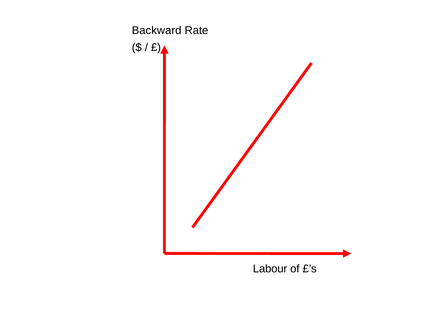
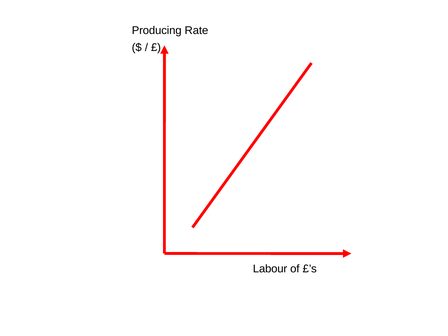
Backward: Backward -> Producing
